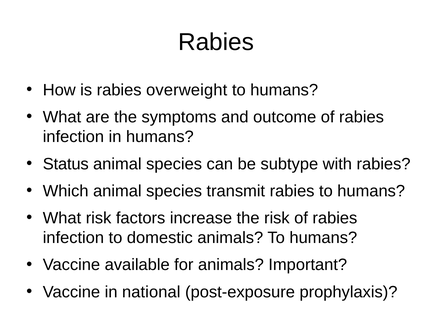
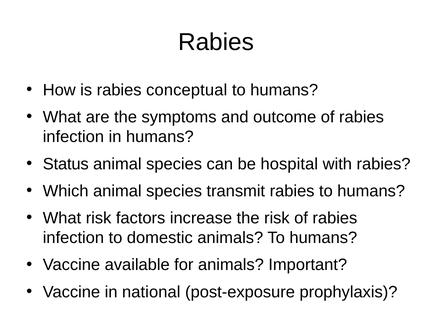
overweight: overweight -> conceptual
subtype: subtype -> hospital
